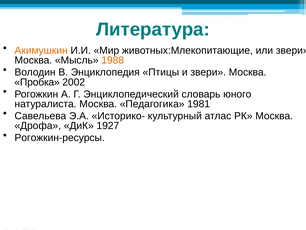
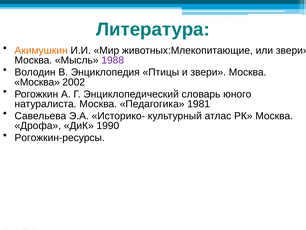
1988 colour: orange -> purple
Пробка at (37, 82): Пробка -> Москва
1927: 1927 -> 1990
